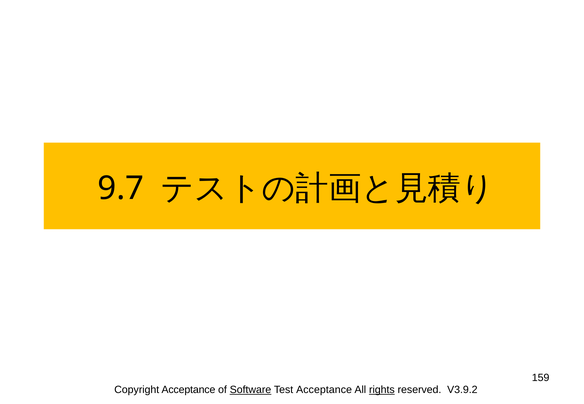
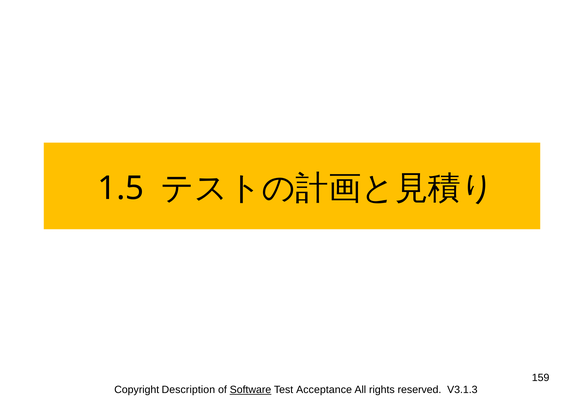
9.7: 9.7 -> 1.5
Copyright Acceptance: Acceptance -> Description
rights underline: present -> none
V3.9.2: V3.9.2 -> V3.1.3
